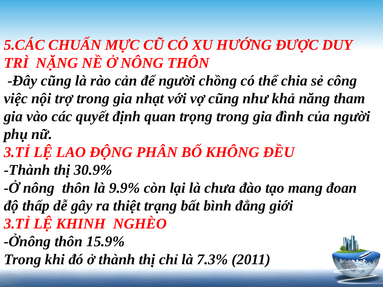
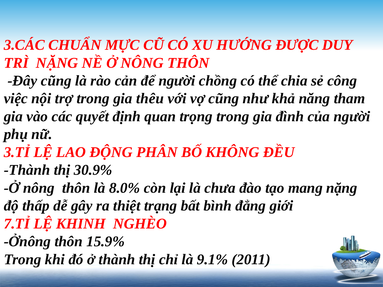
5.CÁC: 5.CÁC -> 3.CÁC
nhạt: nhạt -> thêu
9.9%: 9.9% -> 8.0%
mang đoan: đoan -> nặng
3.TỈ at (17, 224): 3.TỈ -> 7.TỈ
7.3%: 7.3% -> 9.1%
